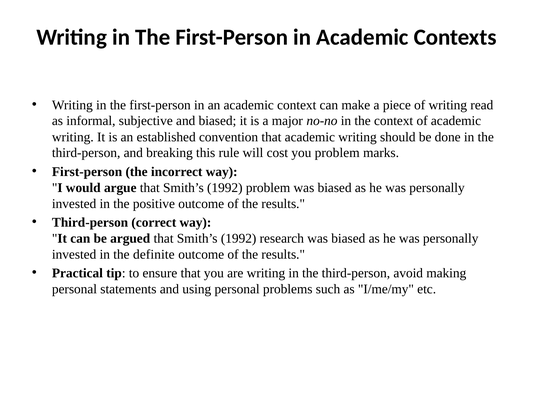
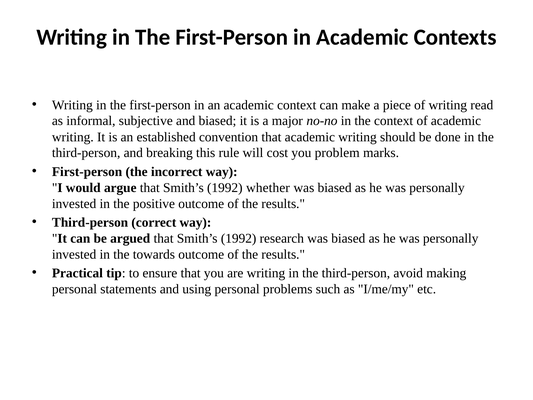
1992 problem: problem -> whether
definite: definite -> towards
